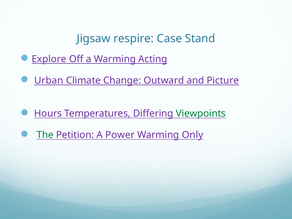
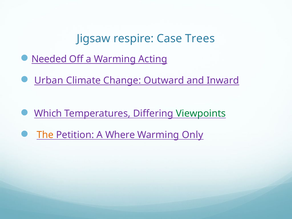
Stand: Stand -> Trees
Explore: Explore -> Needed
Picture: Picture -> Inward
Hours: Hours -> Which
The colour: green -> orange
Power: Power -> Where
